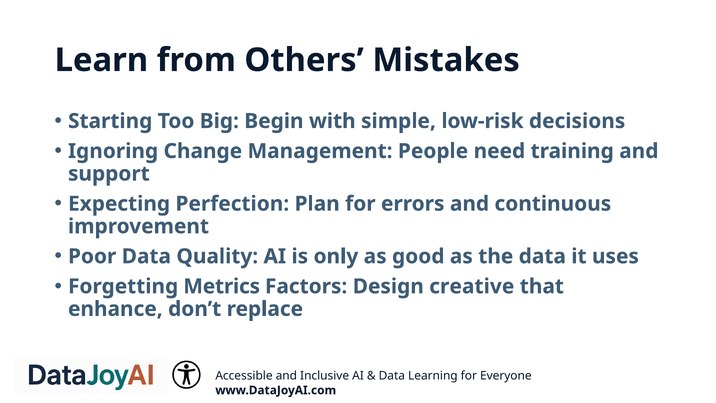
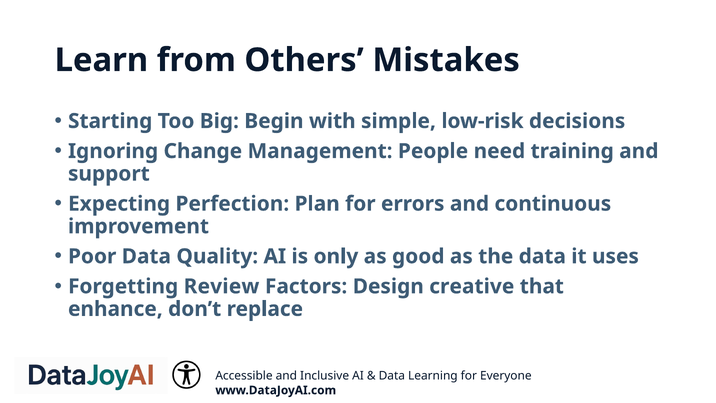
Metrics: Metrics -> Review
